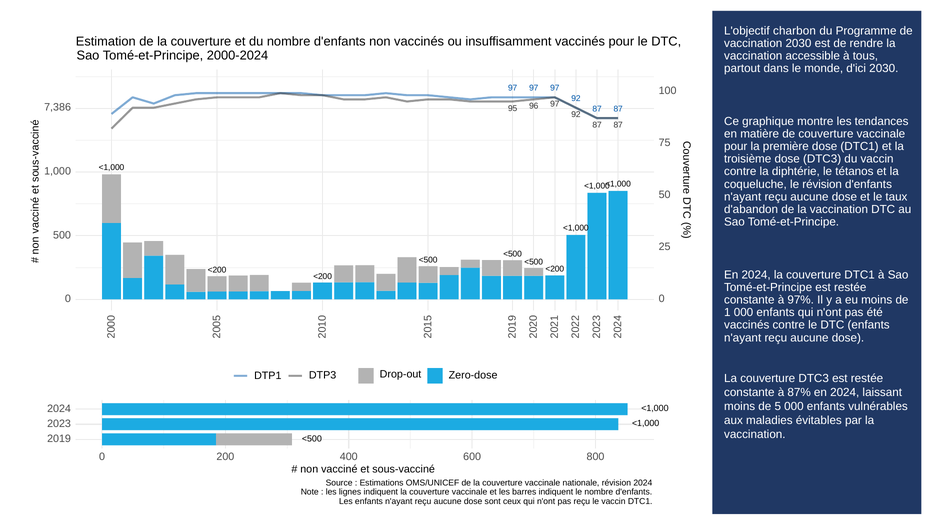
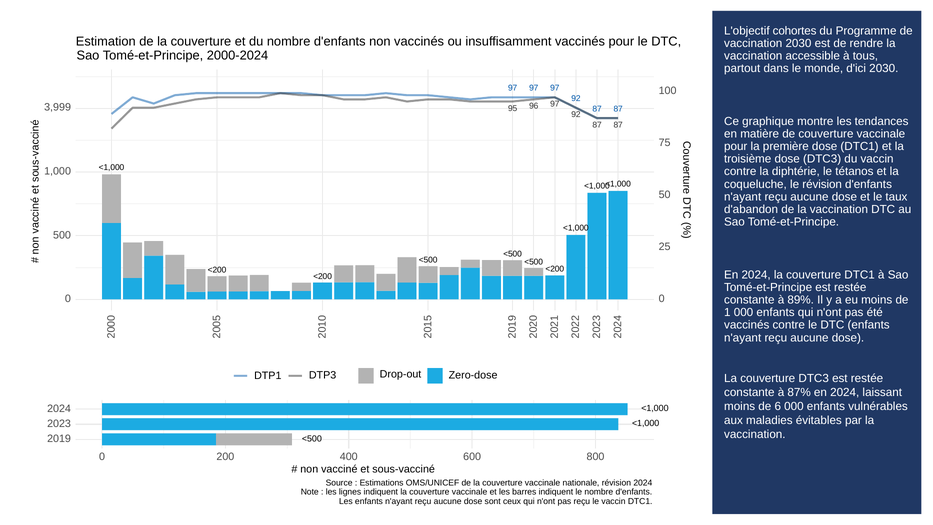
charbon: charbon -> cohortes
7,386: 7,386 -> 3,999
97%: 97% -> 89%
de 5: 5 -> 6
